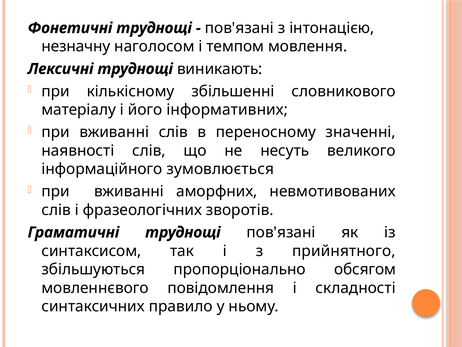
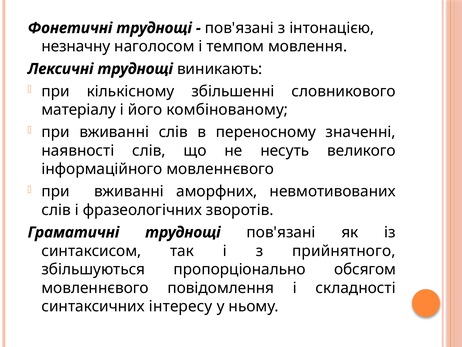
інформативних: інформативних -> комбінованому
інформаційного зумовлюється: зумовлюється -> мовленнєвого
правило: правило -> інтересу
